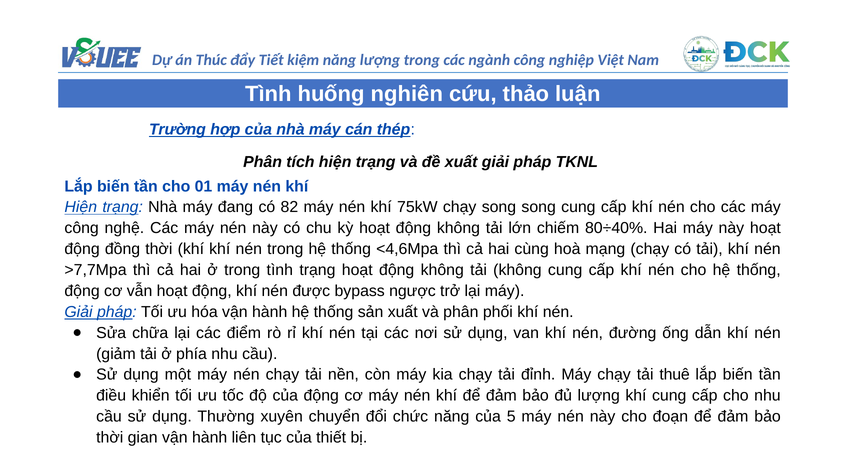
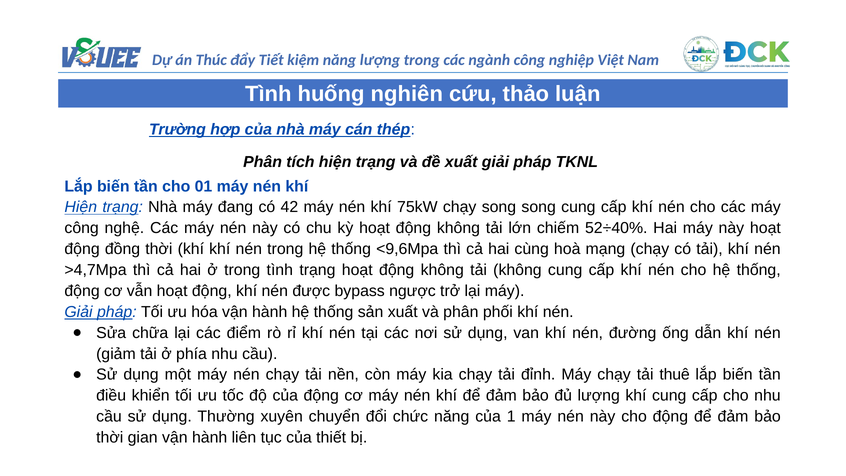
82: 82 -> 42
80÷40%: 80÷40% -> 52÷40%
<4,6Mpa: <4,6Mpa -> <9,6Mpa
>7,7Mpa: >7,7Mpa -> >4,7Mpa
5: 5 -> 1
cho đoạn: đoạn -> động
